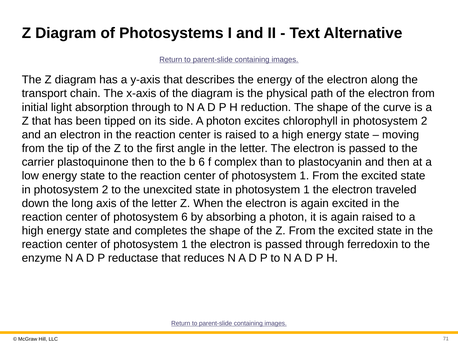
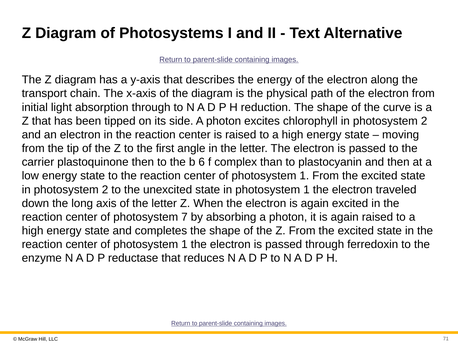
photosystem 6: 6 -> 7
